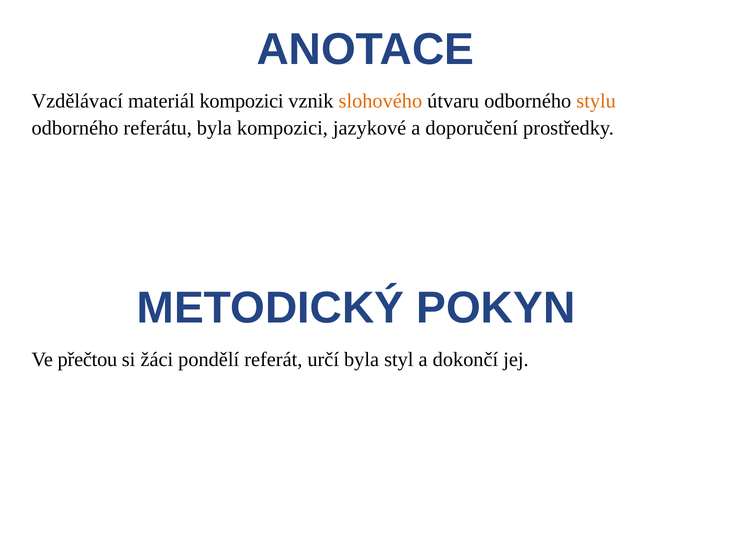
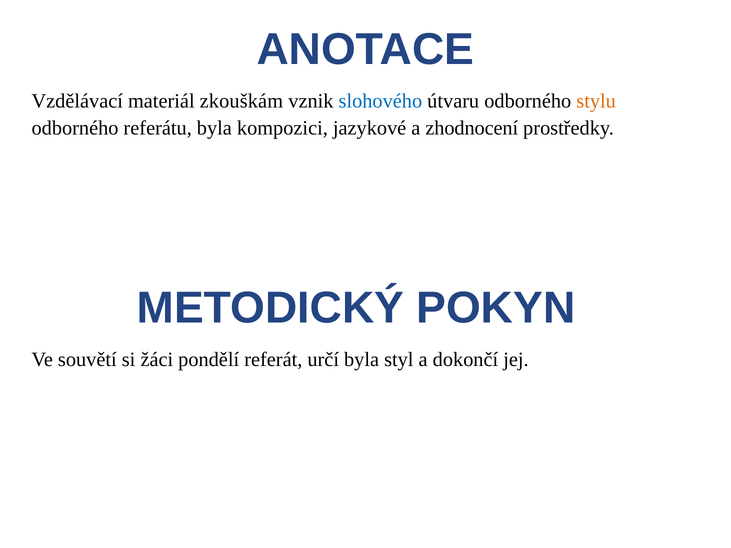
materiál kompozici: kompozici -> zkouškám
slohového colour: orange -> blue
doporučení: doporučení -> zhodnocení
přečtou: přečtou -> souvětí
